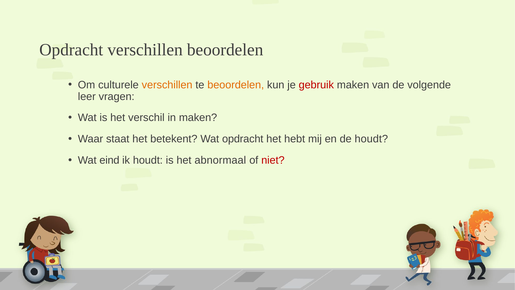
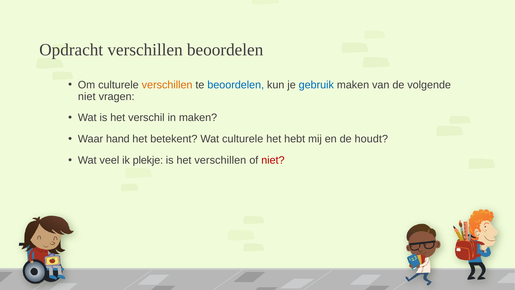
beoordelen at (236, 85) colour: orange -> blue
gebruik colour: red -> blue
leer at (87, 96): leer -> niet
staat: staat -> hand
Wat opdracht: opdracht -> culturele
eind: eind -> veel
ik houdt: houdt -> plekje
het abnormaal: abnormaal -> verschillen
